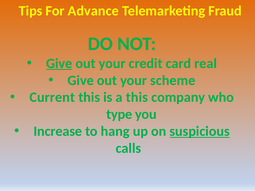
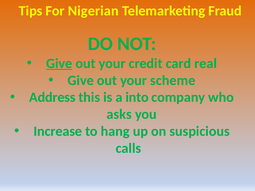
Advance: Advance -> Nigerian
Current: Current -> Address
a this: this -> into
type: type -> asks
suspicious underline: present -> none
